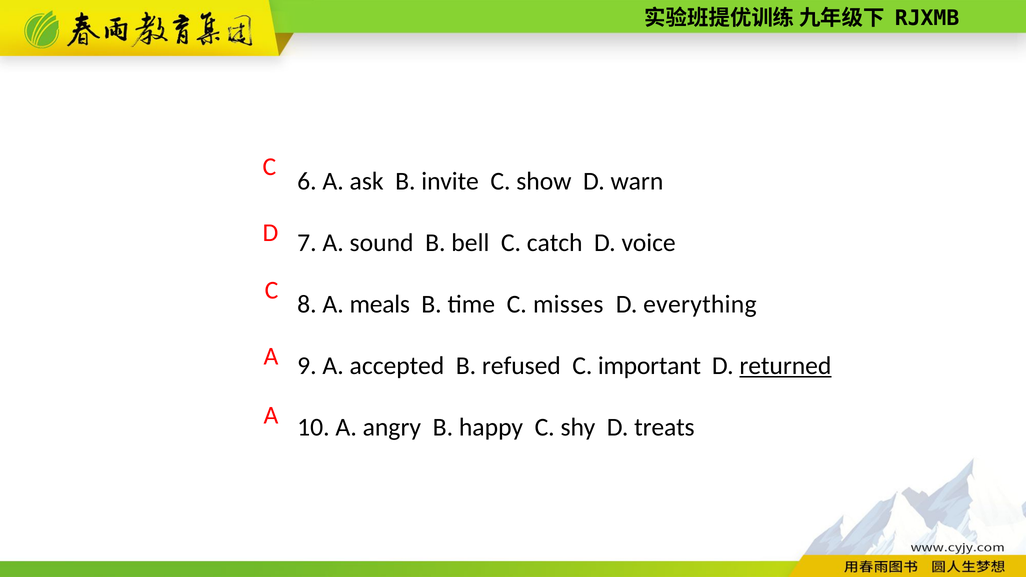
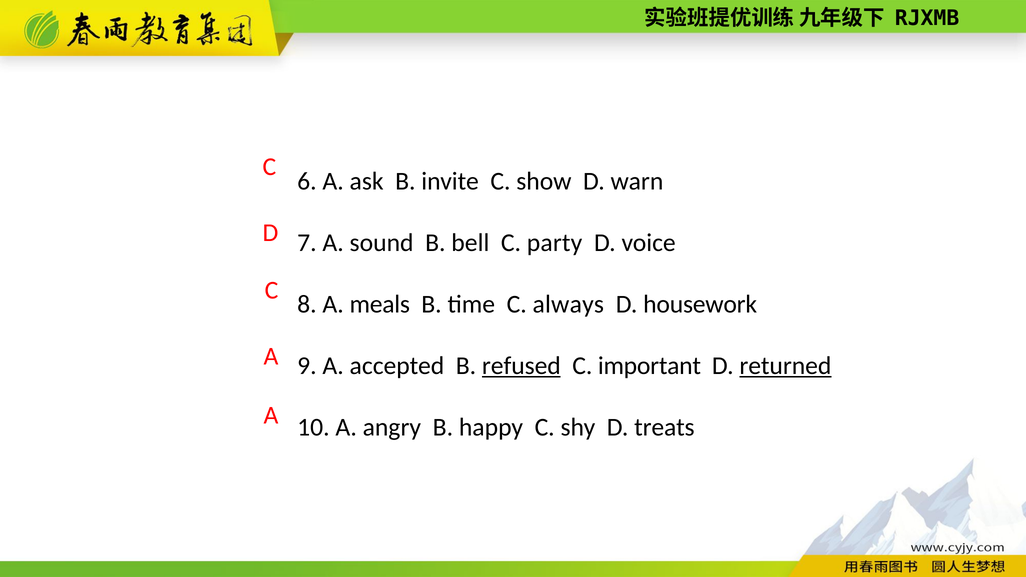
catch: catch -> party
misses: misses -> always
everything: everything -> housework
refused underline: none -> present
